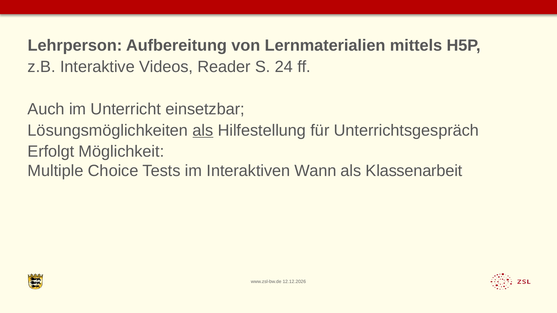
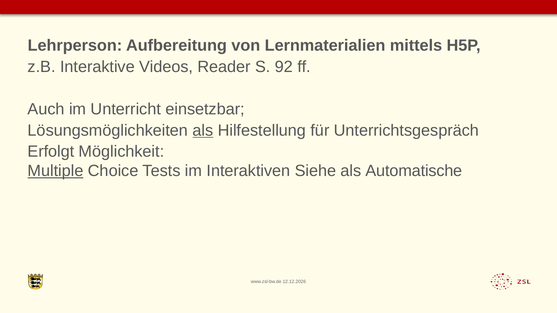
24: 24 -> 92
Multiple underline: none -> present
Wann: Wann -> Siehe
Klassenarbeit: Klassenarbeit -> Automatische
